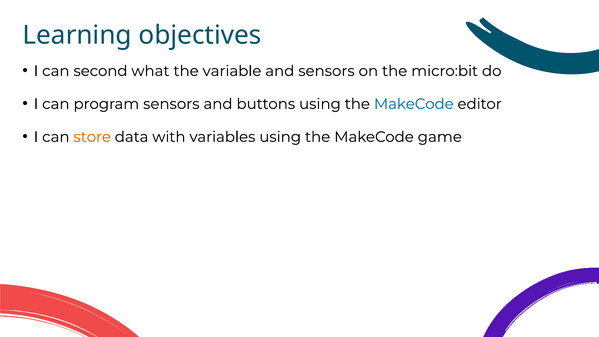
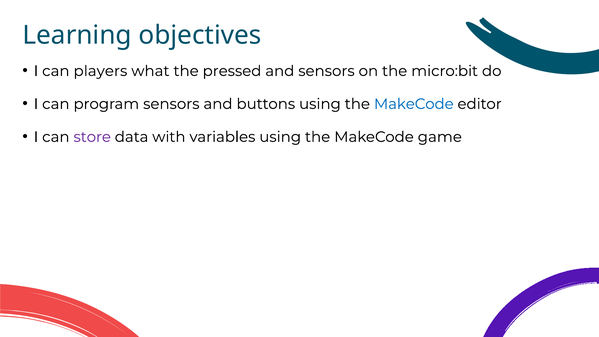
second: second -> players
variable: variable -> pressed
store colour: orange -> purple
